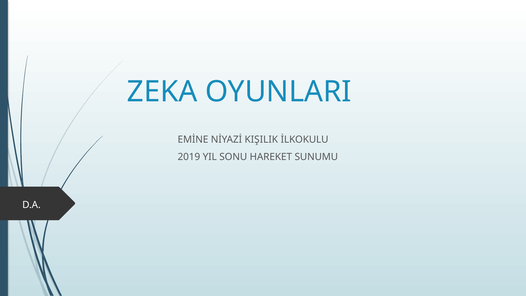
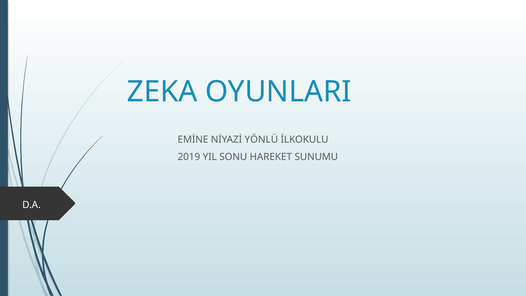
KIŞILIK: KIŞILIK -> YÖNLÜ
